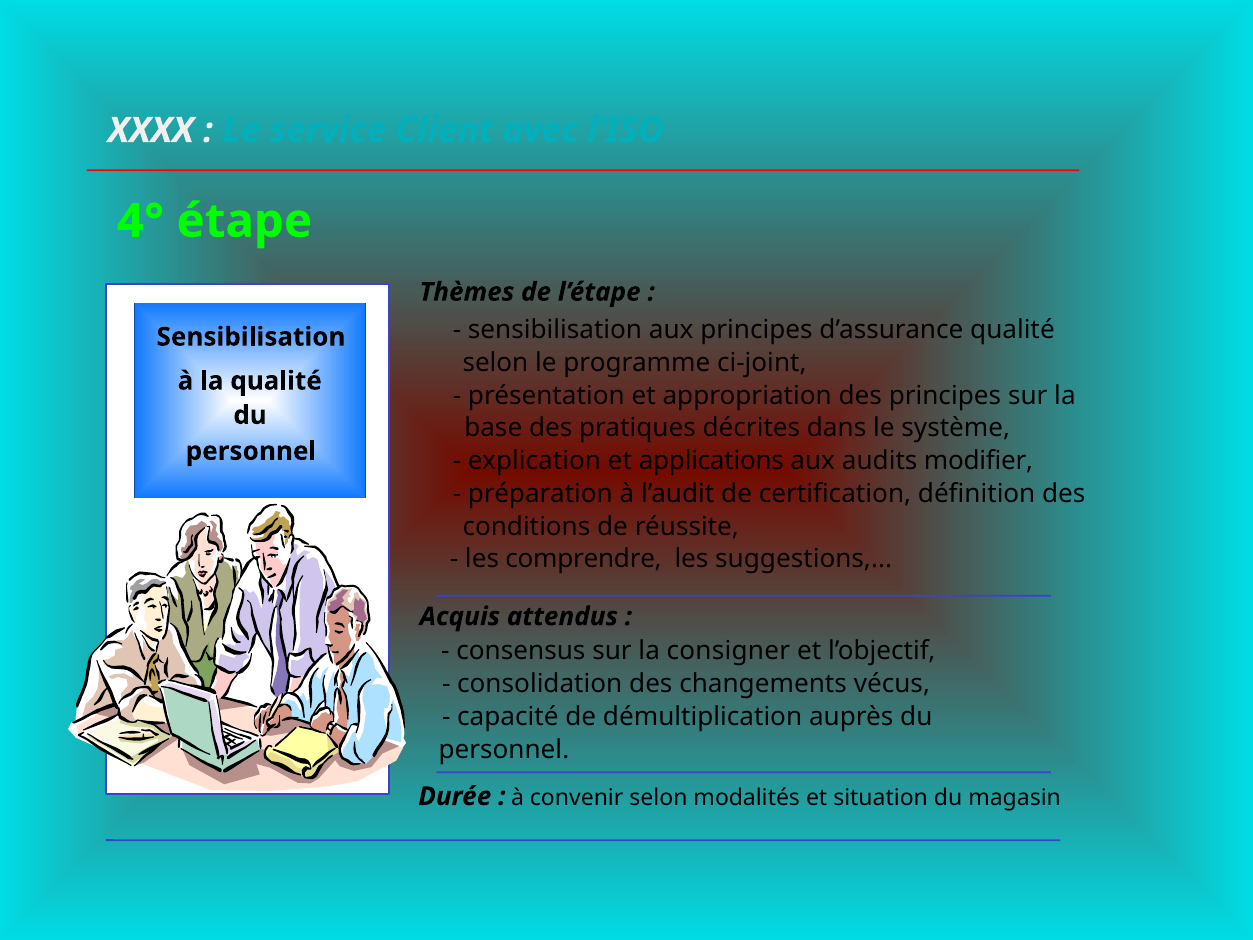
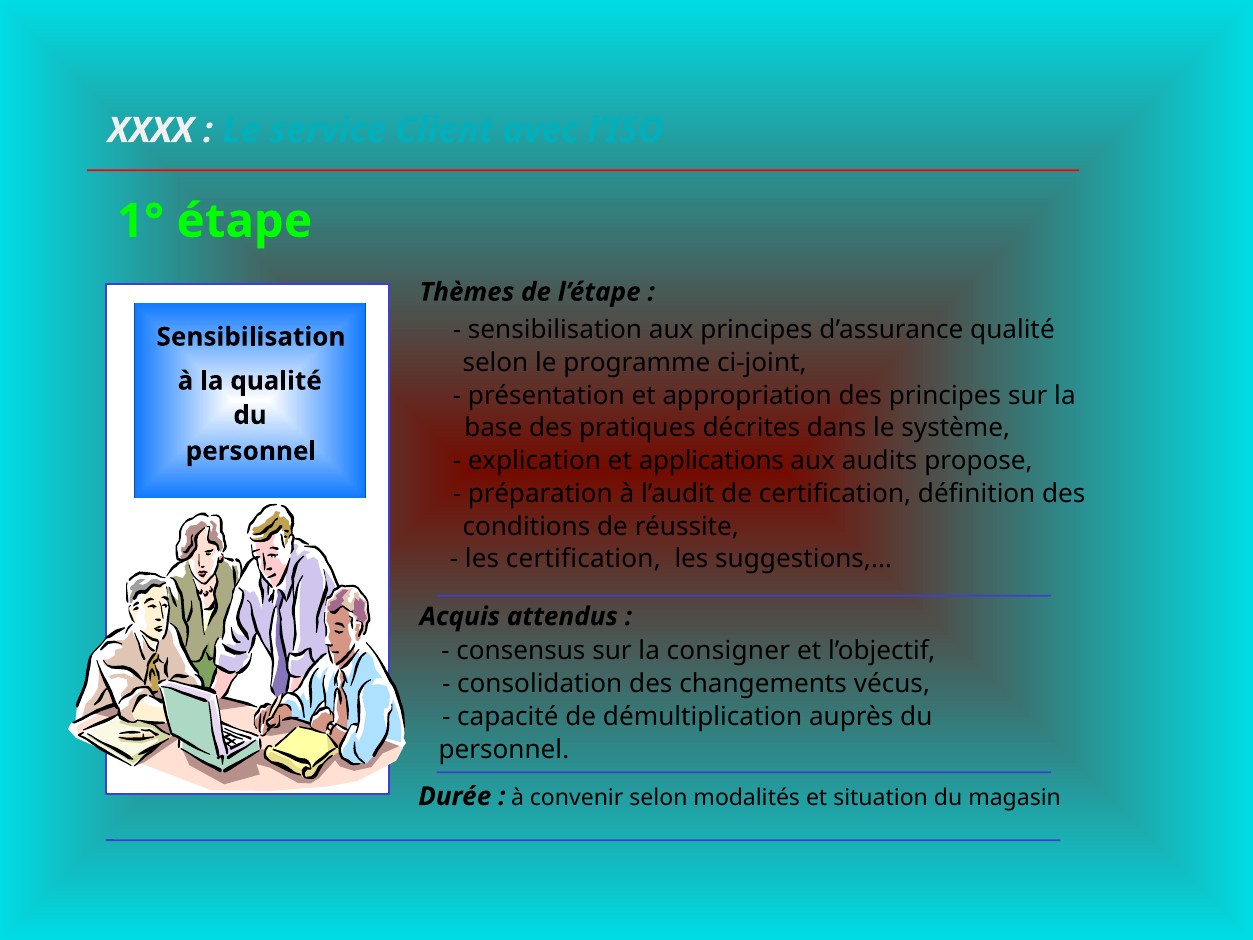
4°: 4° -> 1°
modifier: modifier -> propose
les comprendre: comprendre -> certification
